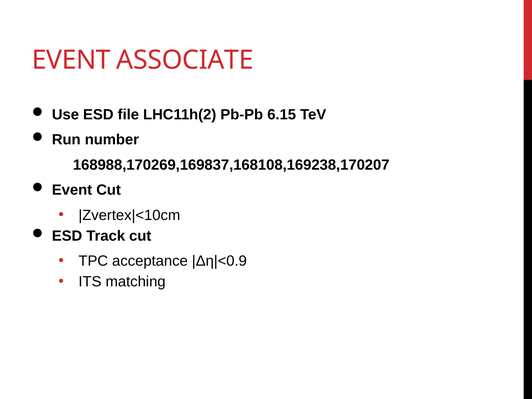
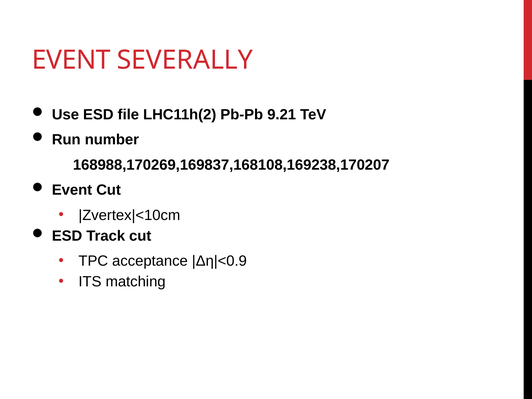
ASSOCIATE: ASSOCIATE -> SEVERALLY
6.15: 6.15 -> 9.21
